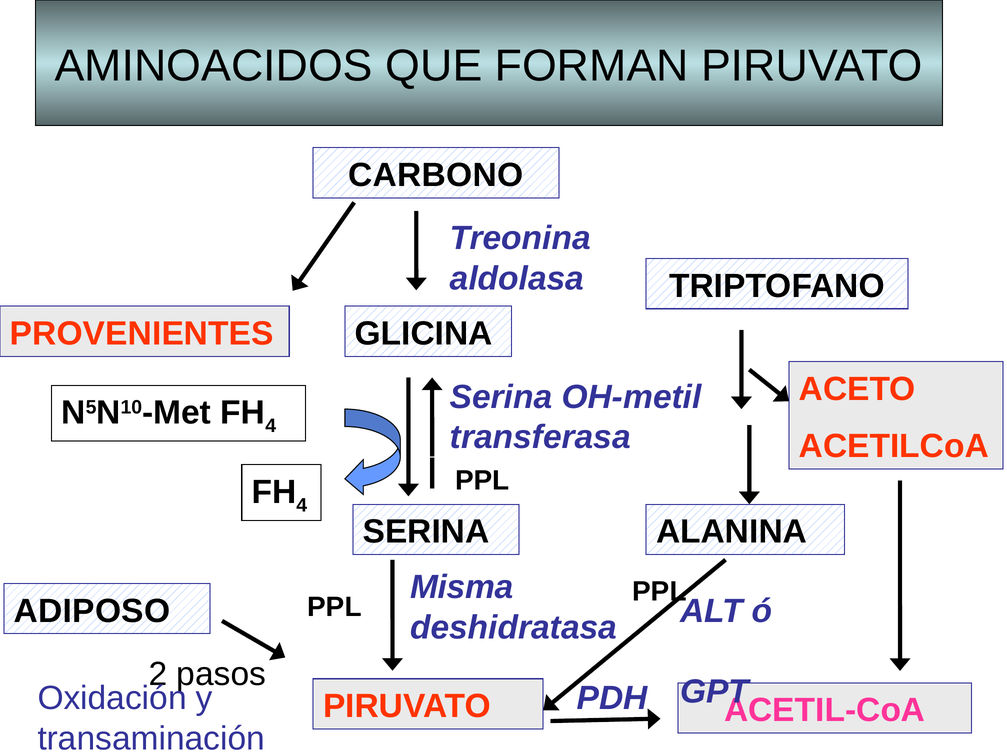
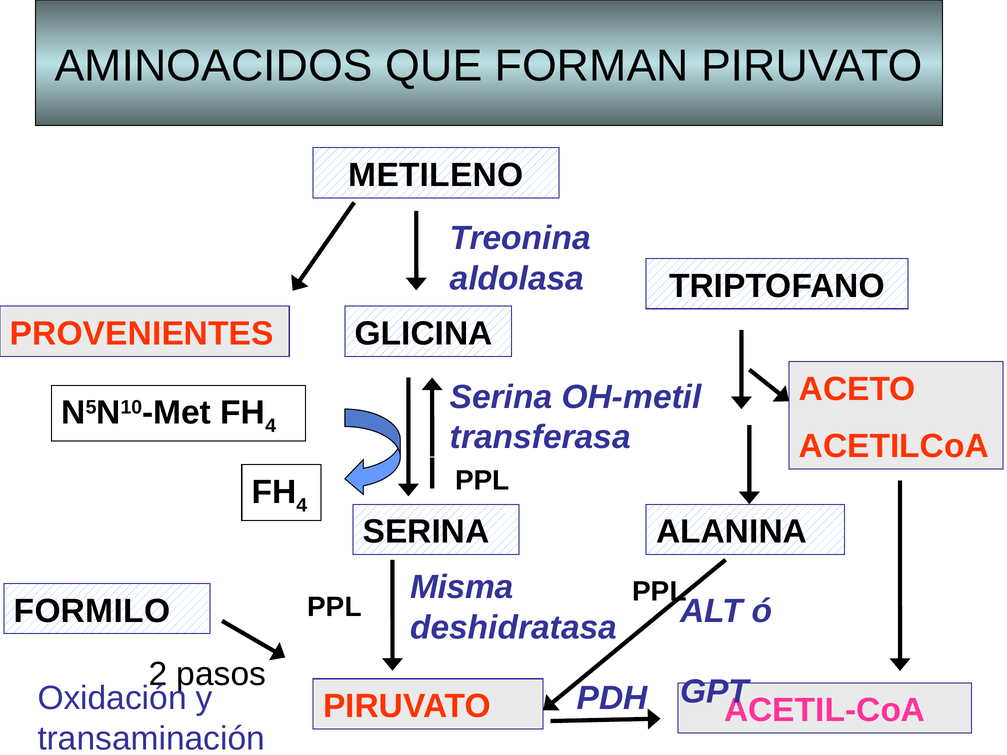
CARBONO: CARBONO -> METILENO
ADIPOSO: ADIPOSO -> FORMILO
